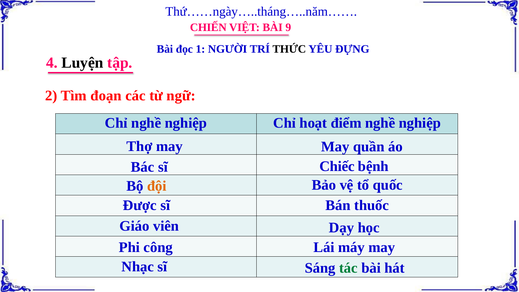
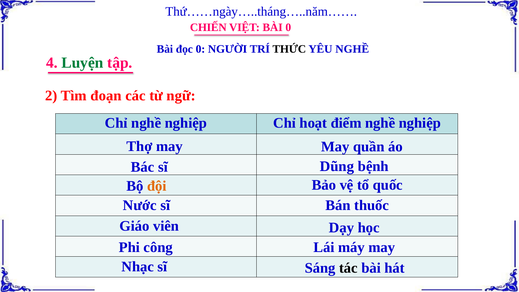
BÀI 9: 9 -> 0
đọc 1: 1 -> 0
YÊU ĐỰNG: ĐỰNG -> NGHỀ
Luyện colour: black -> green
Chiếc: Chiếc -> Dũng
Được: Được -> Nước
tác colour: green -> black
